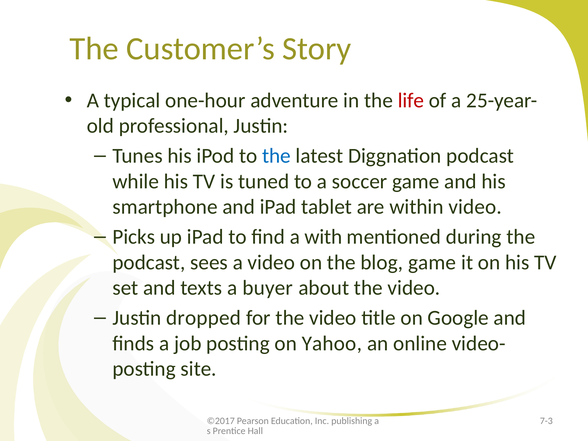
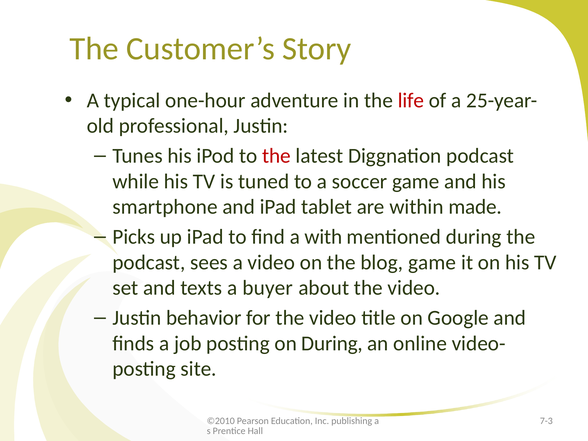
the at (276, 156) colour: blue -> red
within video: video -> made
dropped: dropped -> behavior
on Yahoo: Yahoo -> During
©2017: ©2017 -> ©2010
